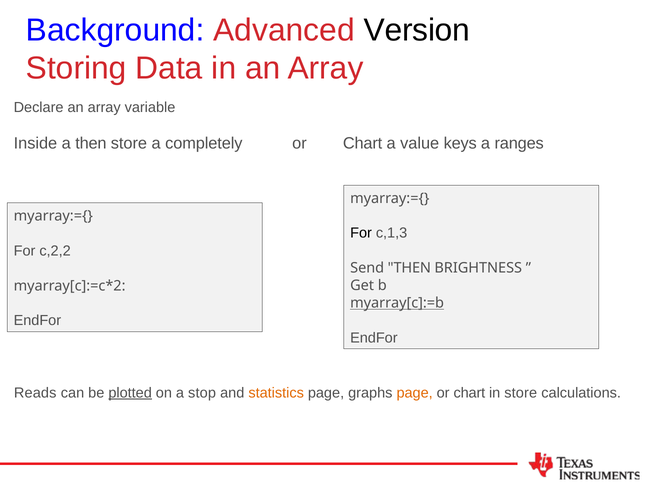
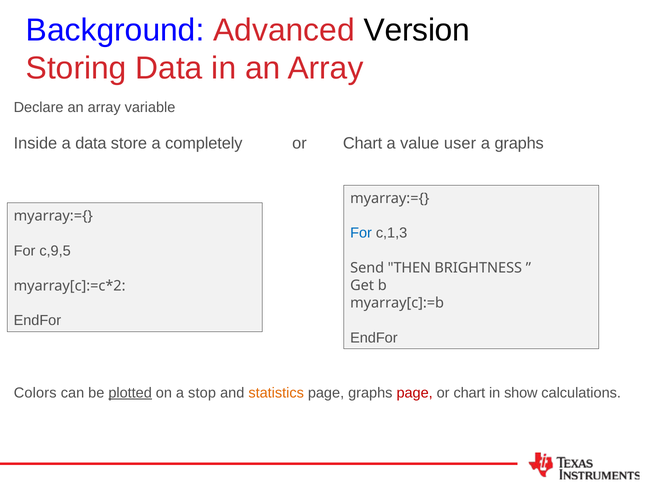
a then: then -> data
keys: keys -> user
a ranges: ranges -> graphs
For at (361, 233) colour: black -> blue
c,2,2: c,2,2 -> c,9,5
myarray[c]:=b underline: present -> none
Reads: Reads -> Colors
page at (415, 392) colour: orange -> red
in store: store -> show
